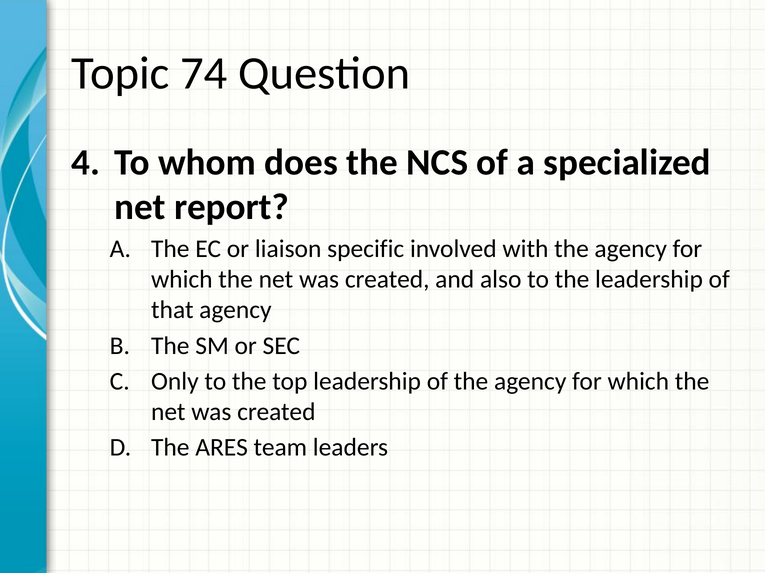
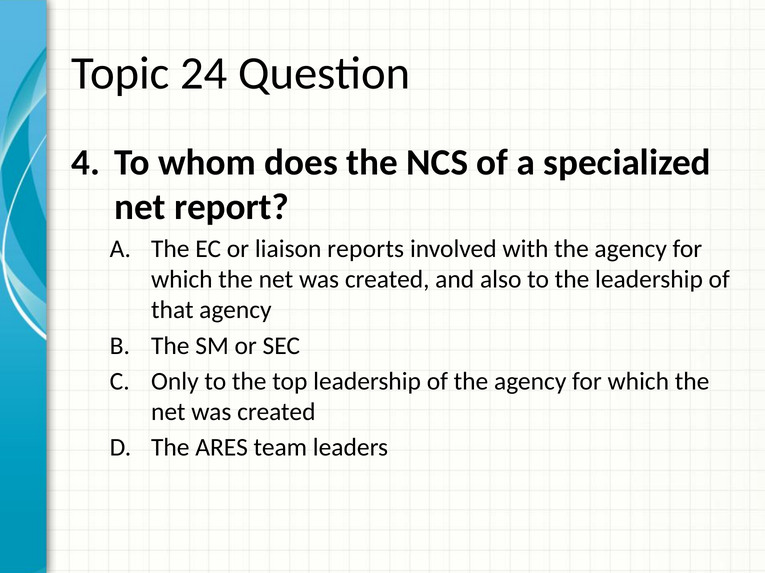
74: 74 -> 24
specific: specific -> reports
